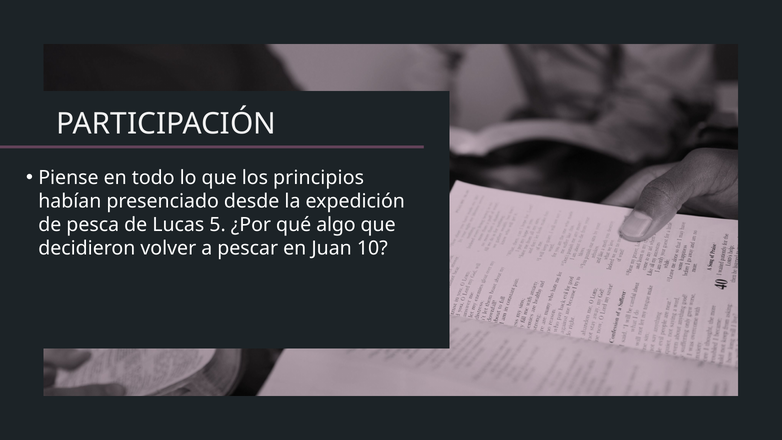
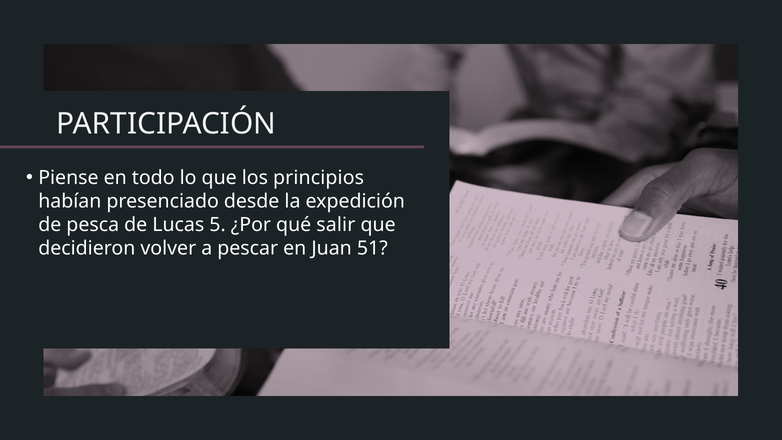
algo: algo -> salir
10: 10 -> 51
